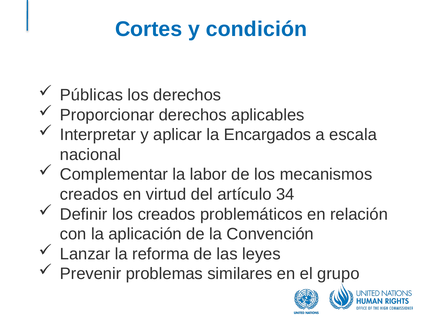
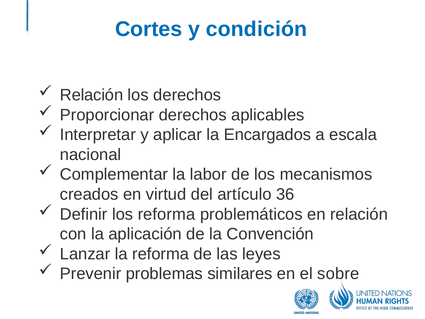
Públicas at (91, 95): Públicas -> Relación
34: 34 -> 36
los creados: creados -> reforma
grupo: grupo -> sobre
